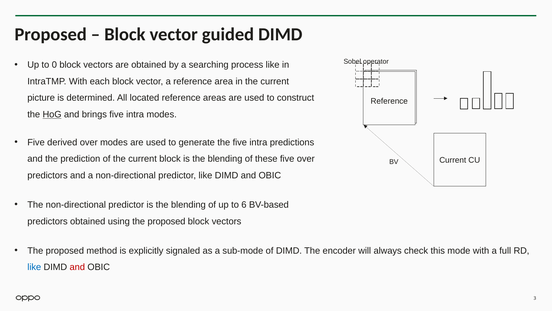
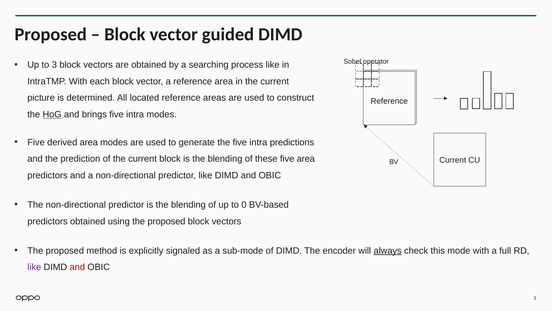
to 0: 0 -> 3
derived over: over -> area
five over: over -> area
6: 6 -> 0
always underline: none -> present
like at (34, 267) colour: blue -> purple
